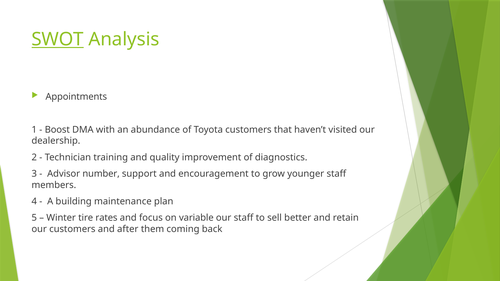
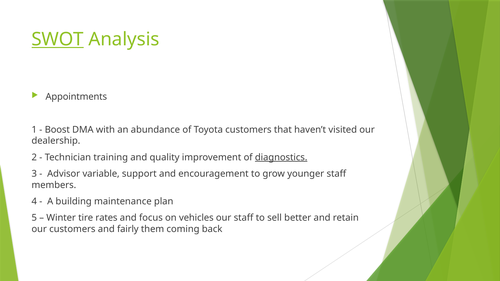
diagnostics underline: none -> present
number: number -> variable
variable: variable -> vehicles
after: after -> fairly
